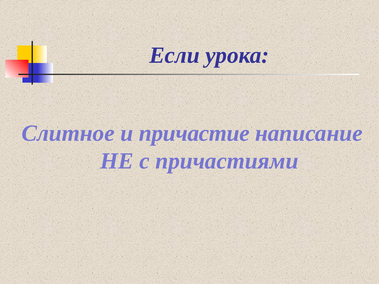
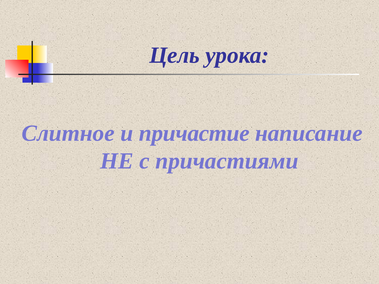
Если: Если -> Цель
